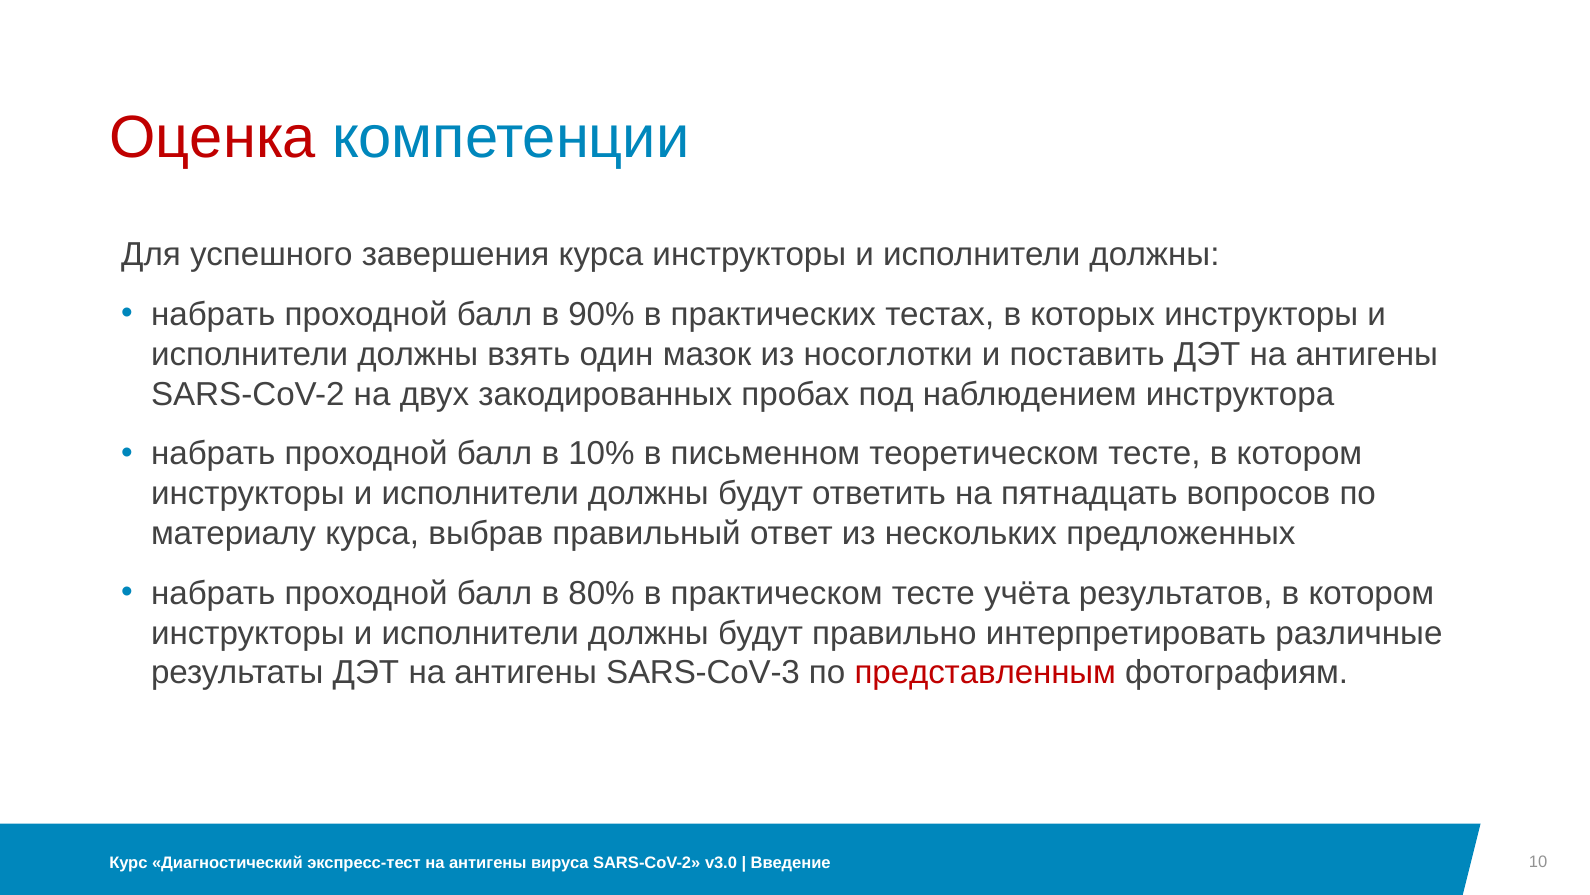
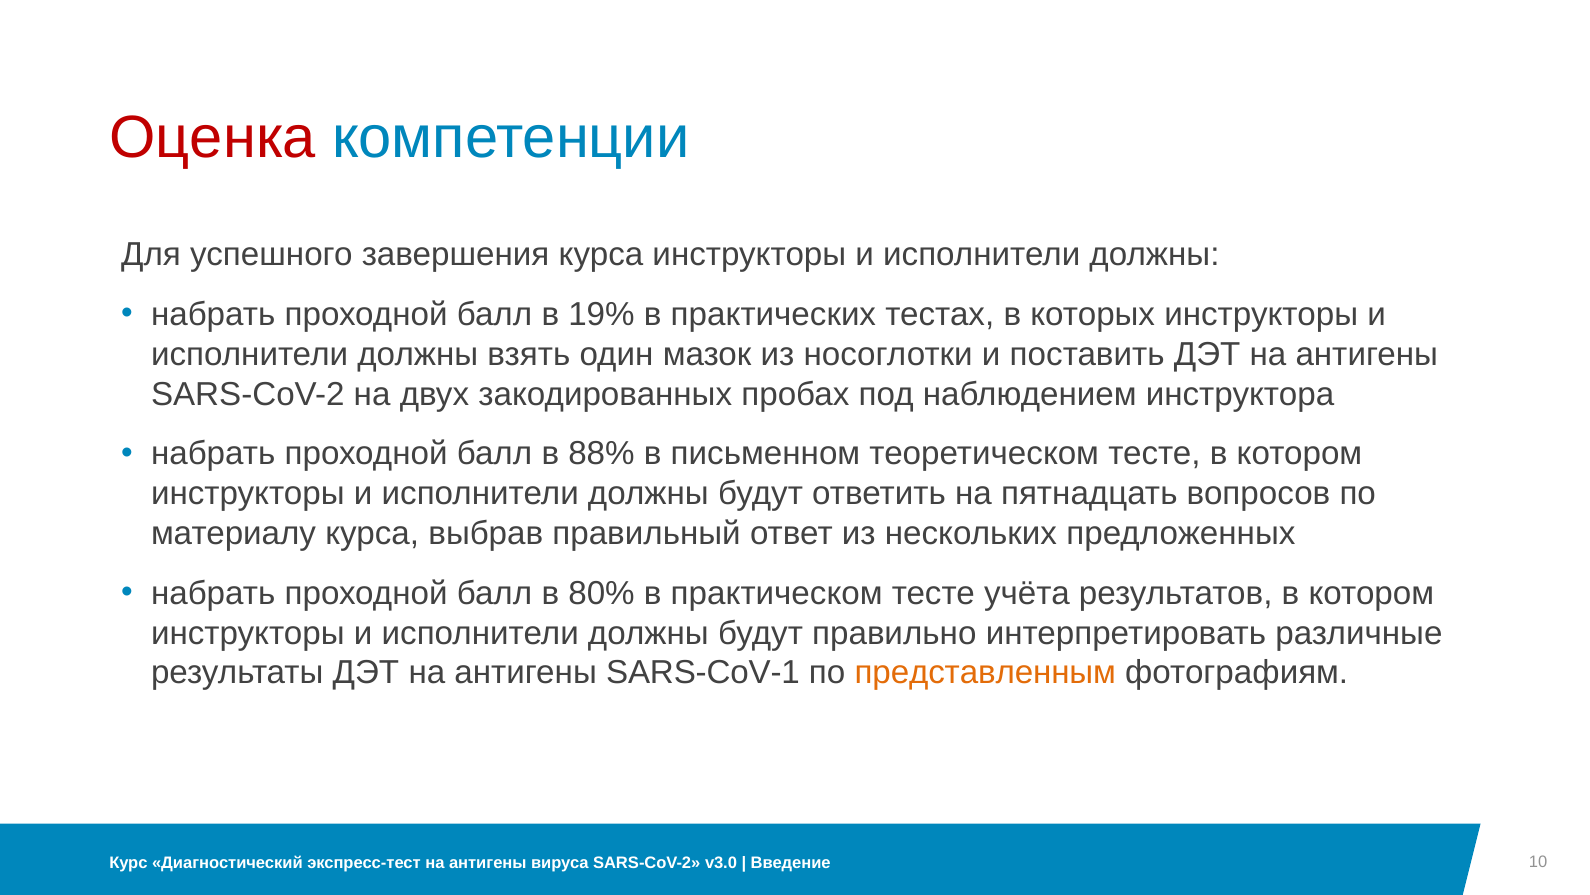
90%: 90% -> 19%
10%: 10% -> 88%
SARS-CoV-3: SARS-CoV-3 -> SARS-CoV-1
представленным colour: red -> orange
